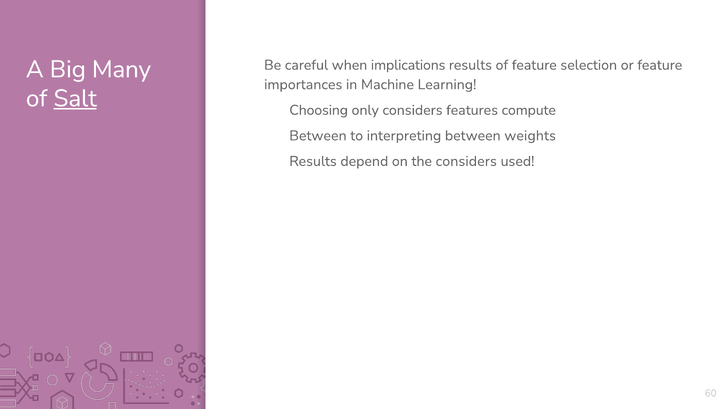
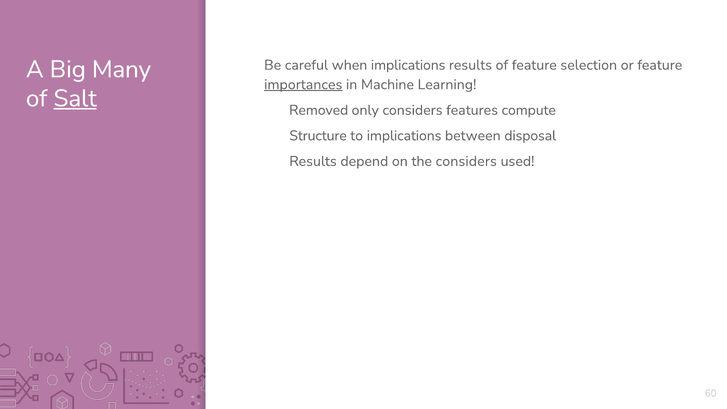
importances underline: none -> present
Choosing: Choosing -> Removed
Between at (318, 136): Between -> Structure
to interpreting: interpreting -> implications
weights: weights -> disposal
